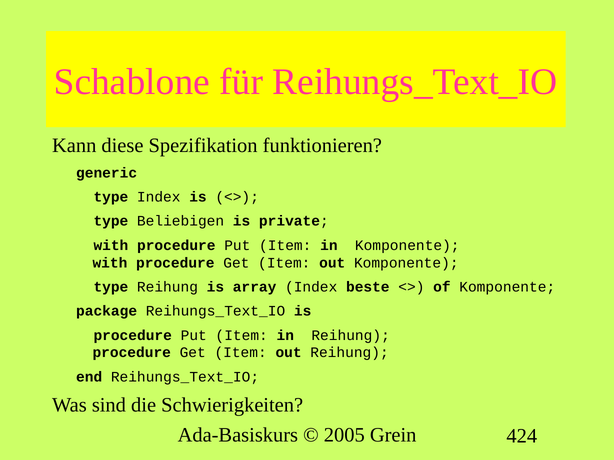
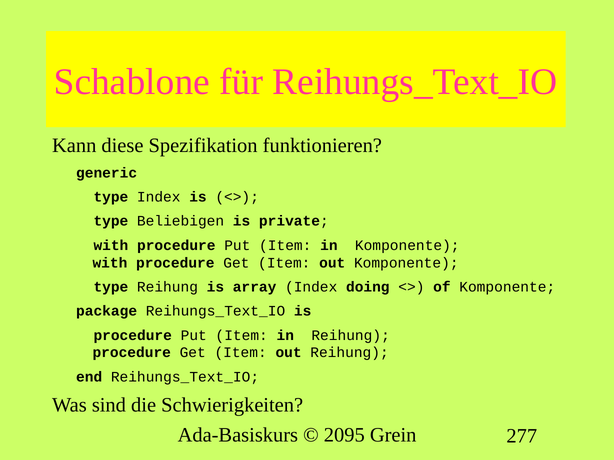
beste: beste -> doing
2005: 2005 -> 2095
424: 424 -> 277
